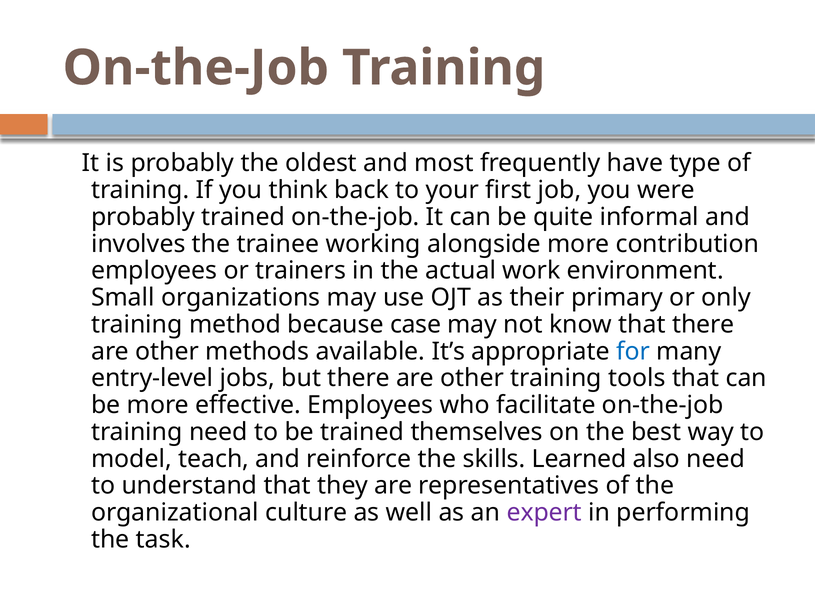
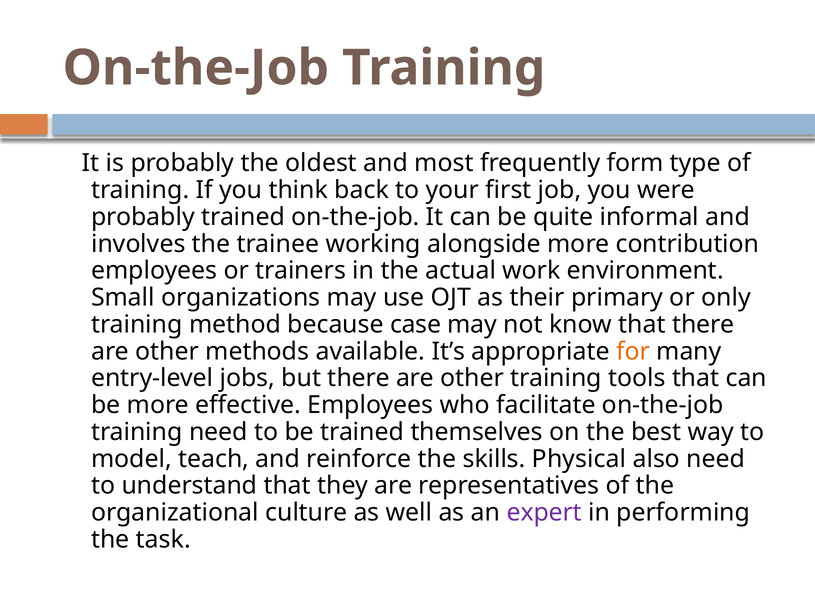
have: have -> form
for colour: blue -> orange
Learned: Learned -> Physical
